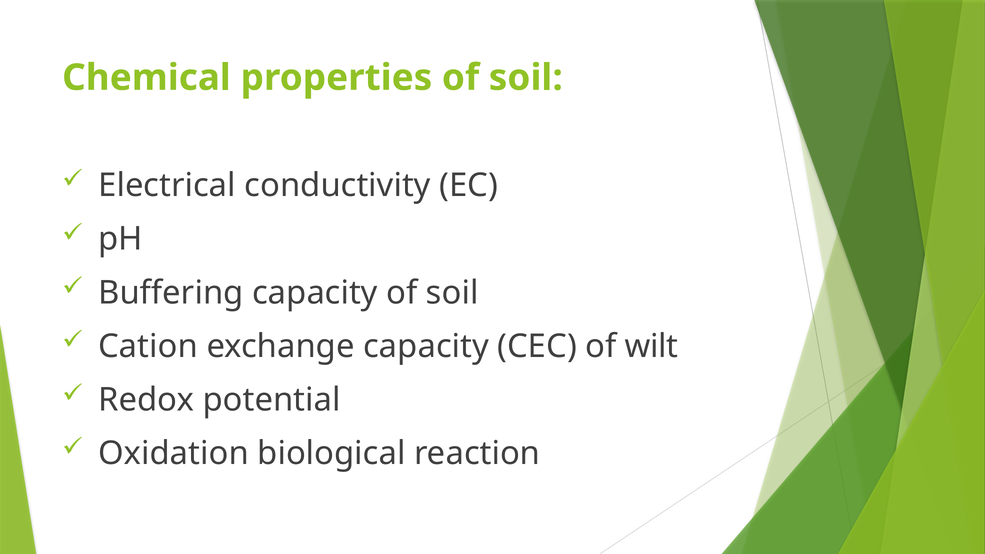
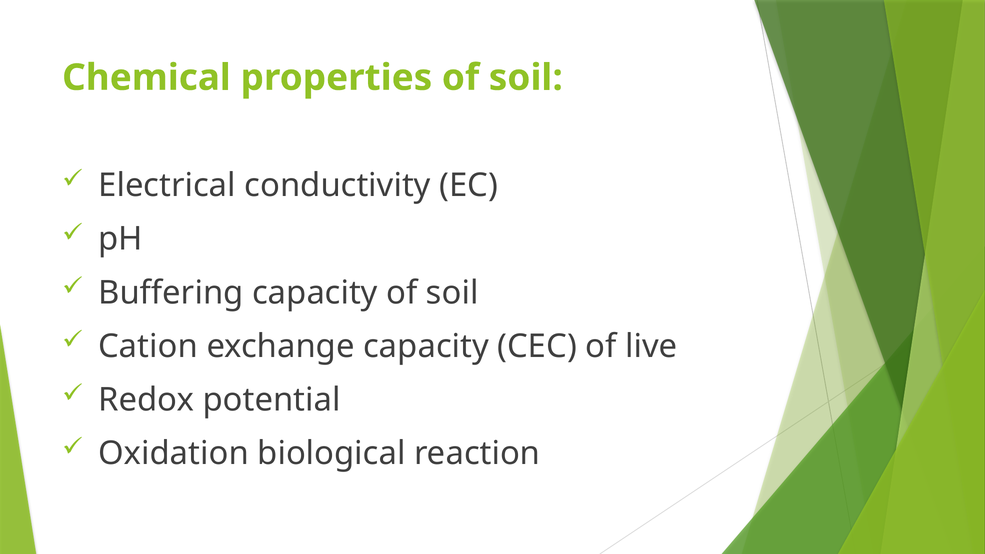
wilt: wilt -> live
